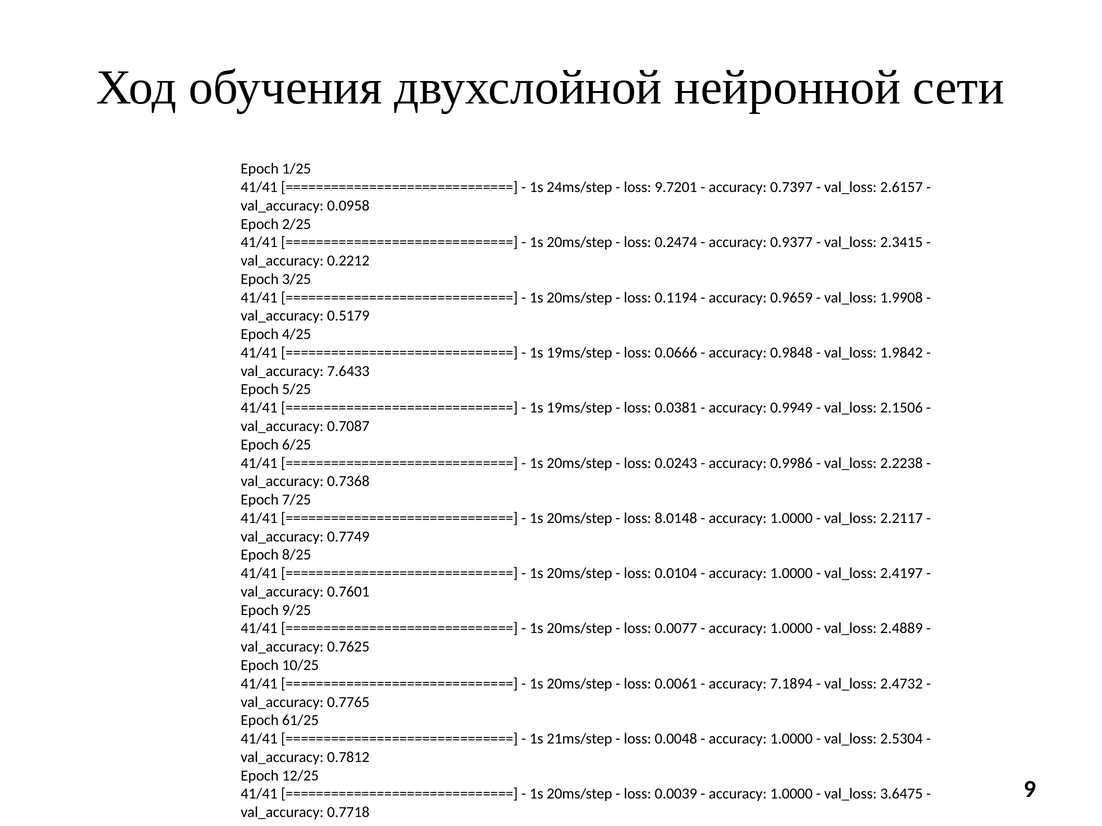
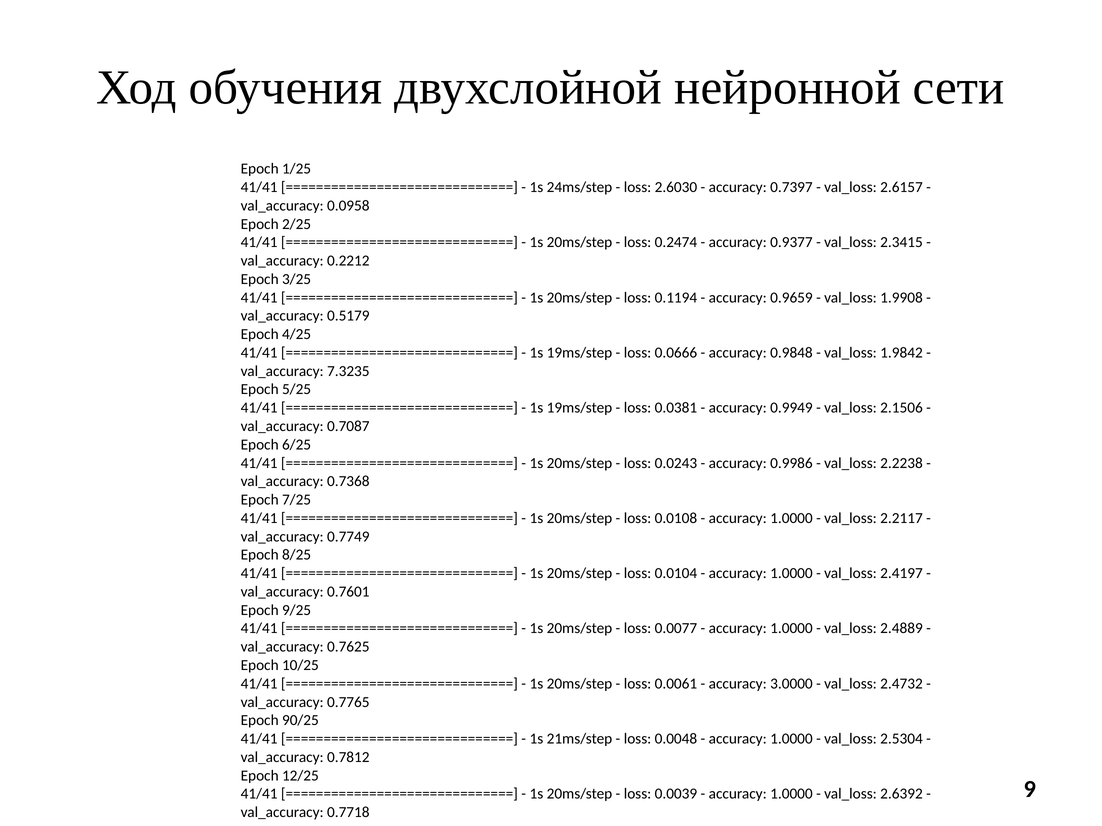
9.7201: 9.7201 -> 2.6030
7.6433: 7.6433 -> 7.3235
8.0148: 8.0148 -> 0.0108
7.1894: 7.1894 -> 3.0000
61/25: 61/25 -> 90/25
3.6475: 3.6475 -> 2.6392
